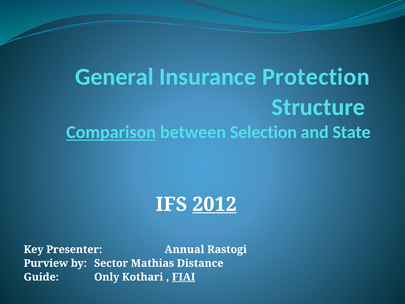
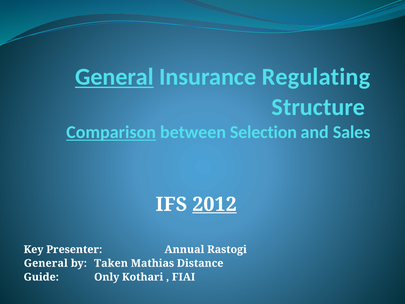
General at (114, 77) underline: none -> present
Protection: Protection -> Regulating
State: State -> Sales
Purview at (46, 263): Purview -> General
Sector: Sector -> Taken
FIAI underline: present -> none
